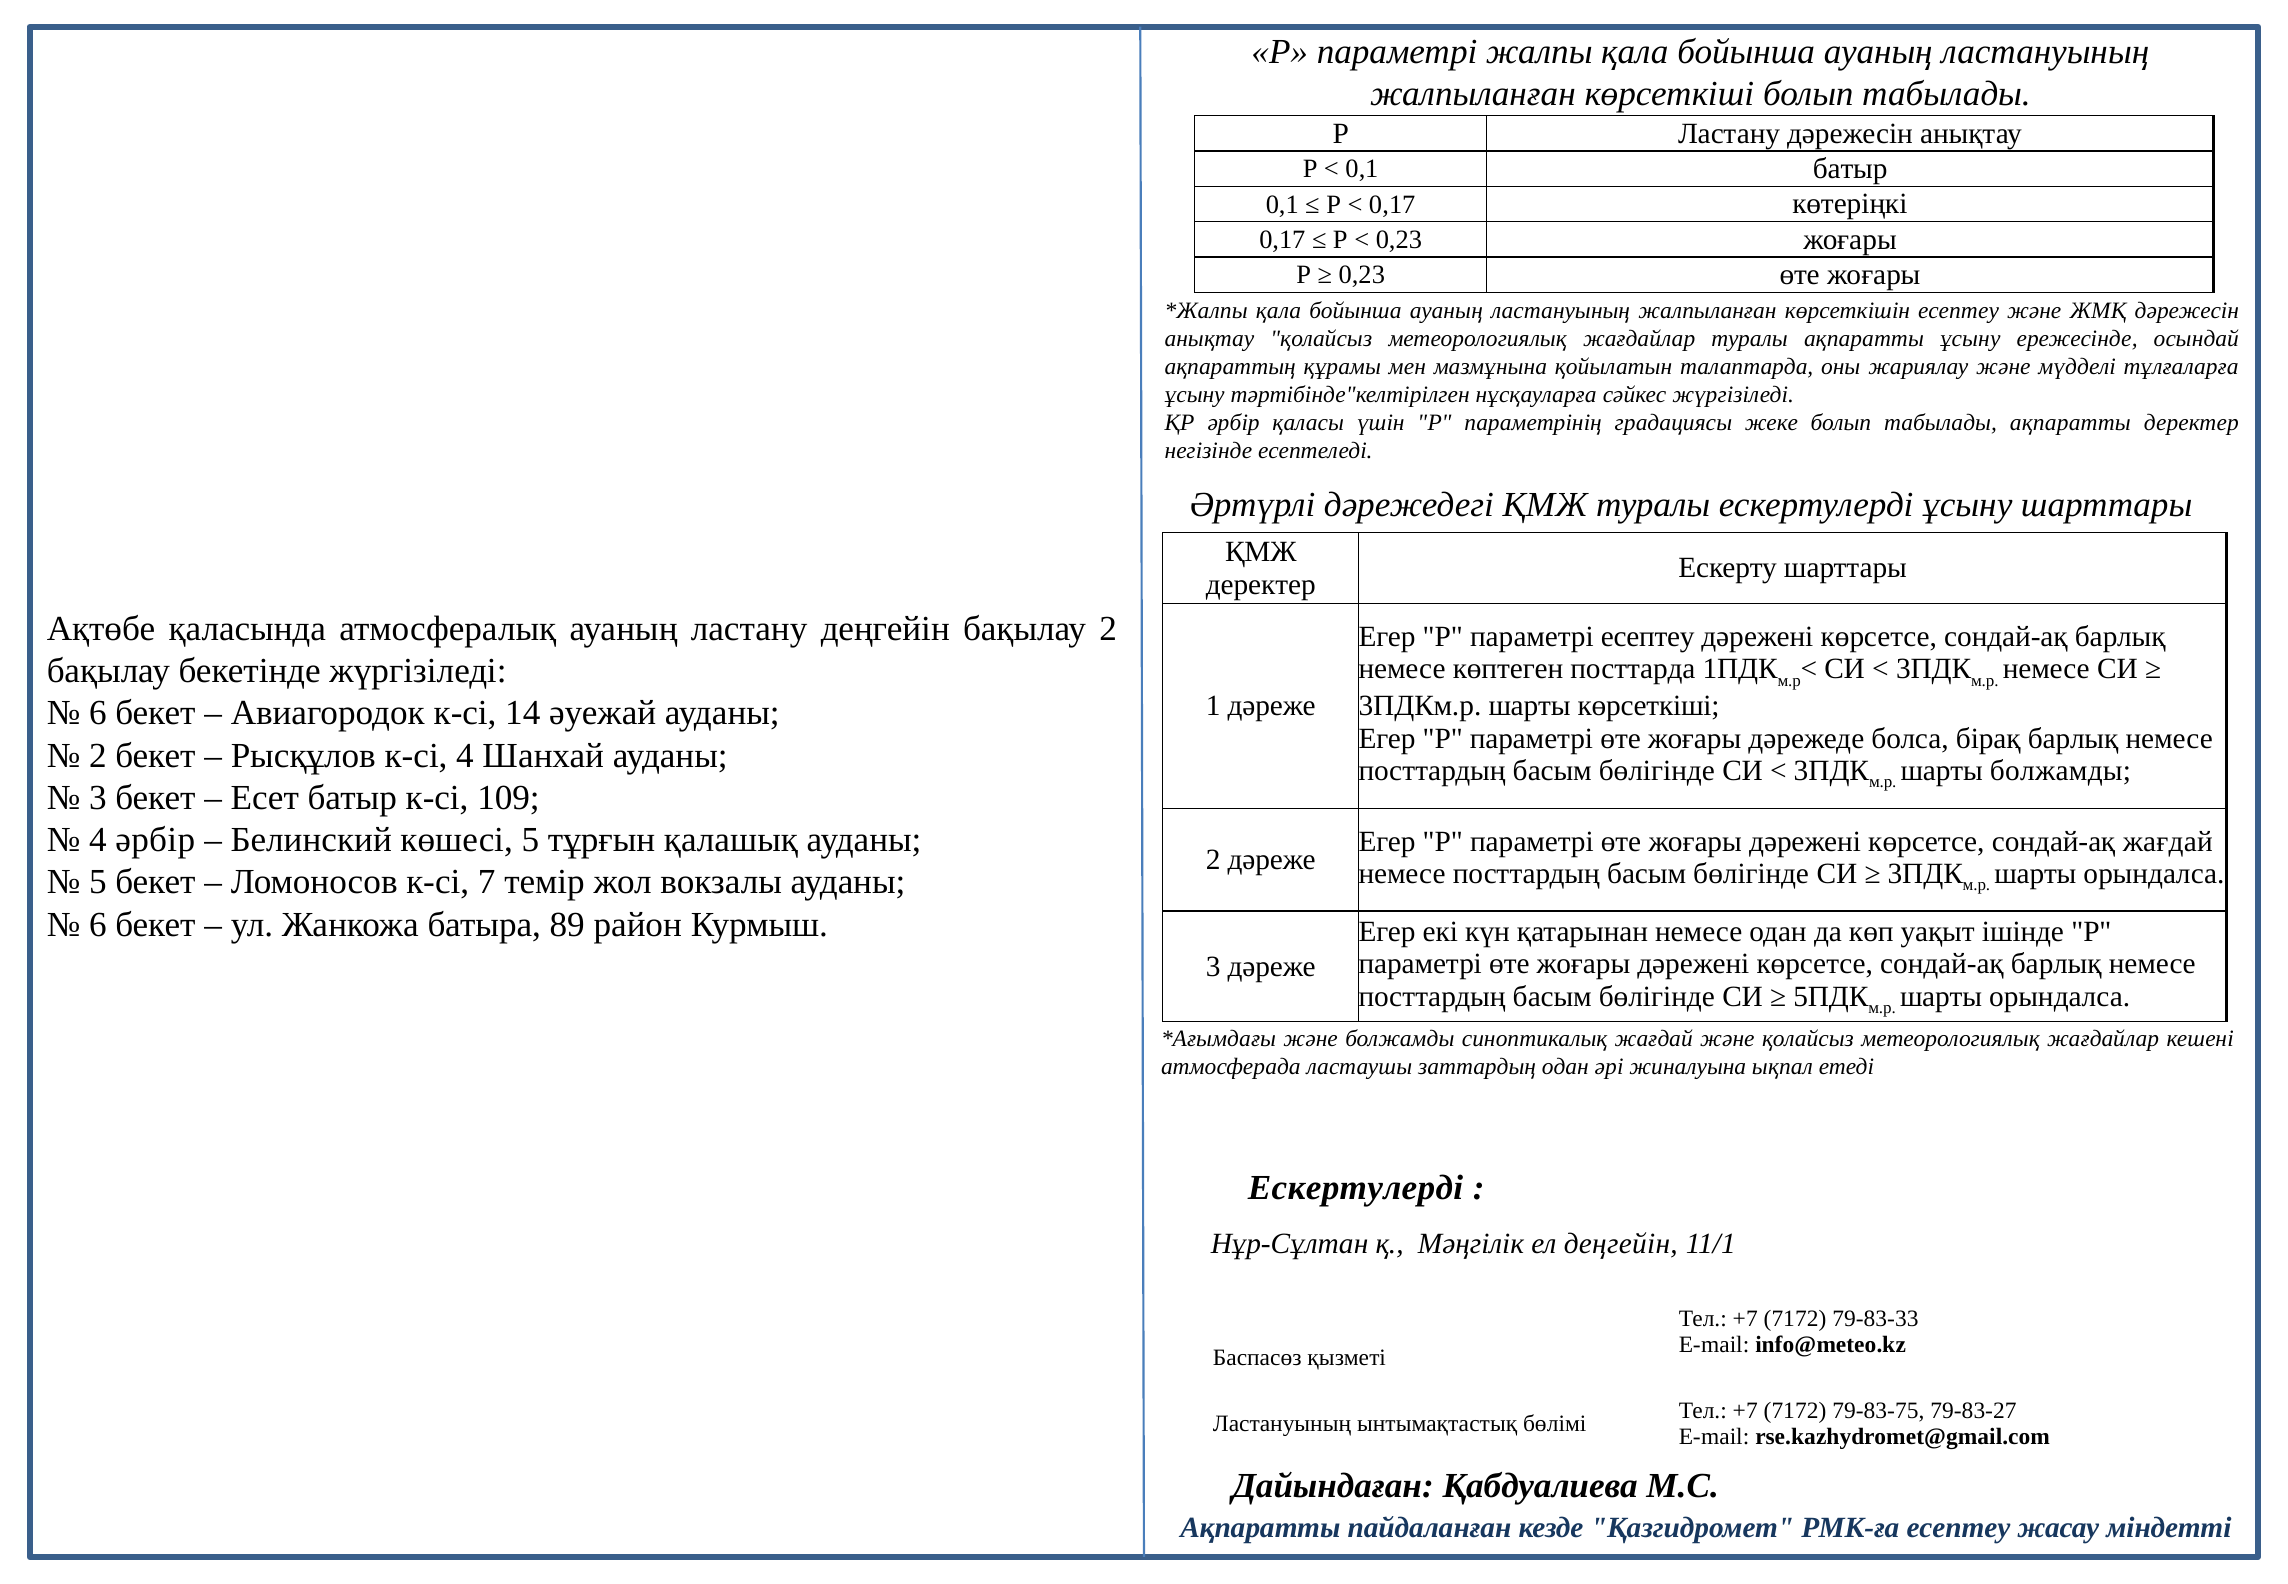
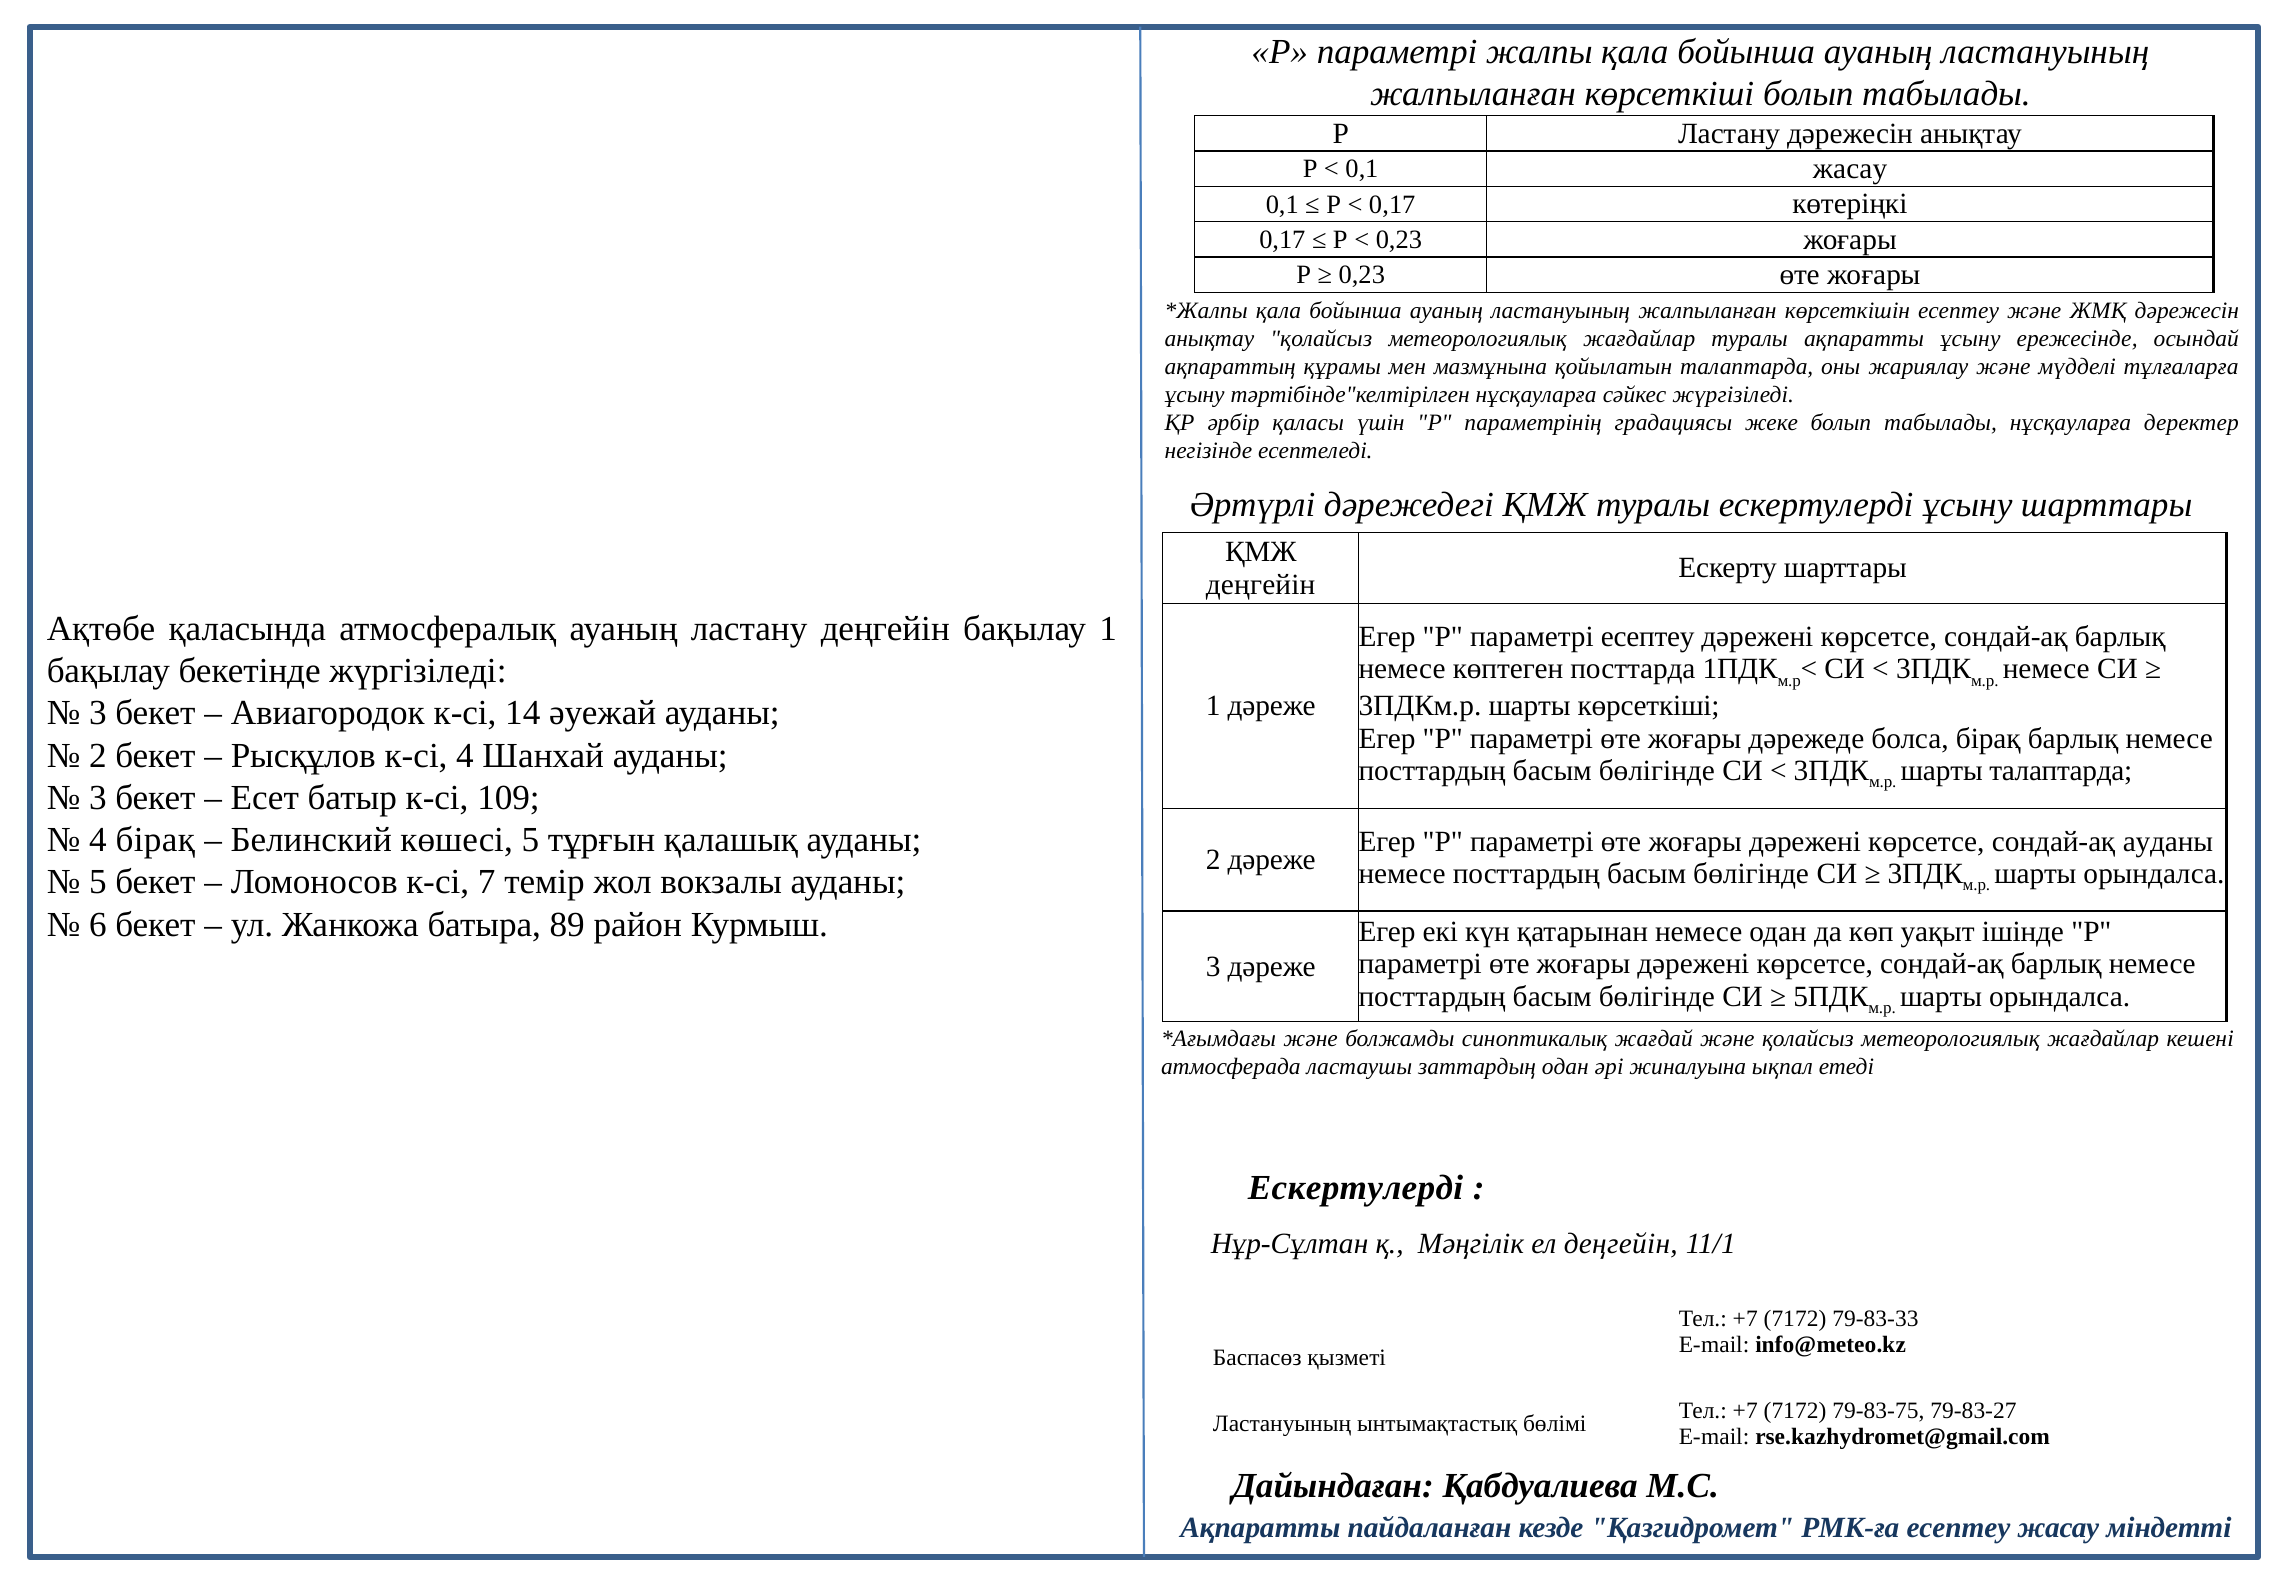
0,1 батыр: батыр -> жасау
табылады ақпаратты: ақпаратты -> нұсқауларға
деректер at (1261, 584): деректер -> деңгейін
бақылау 2: 2 -> 1
6 at (98, 713): 6 -> 3
шарты болжамды: болжамды -> талаптарда
4 әрбір: әрбір -> бірақ
сондай-ақ жағдай: жағдай -> ауданы
